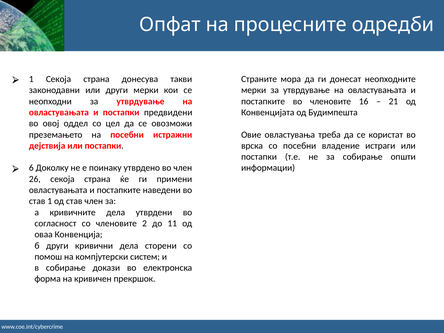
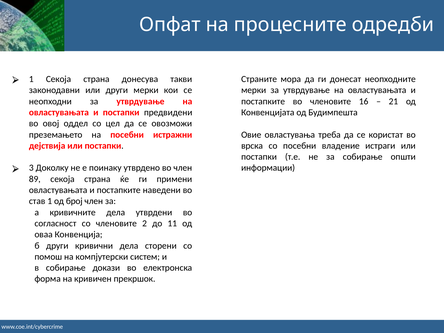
6: 6 -> 3
26: 26 -> 89
од став: став -> број
